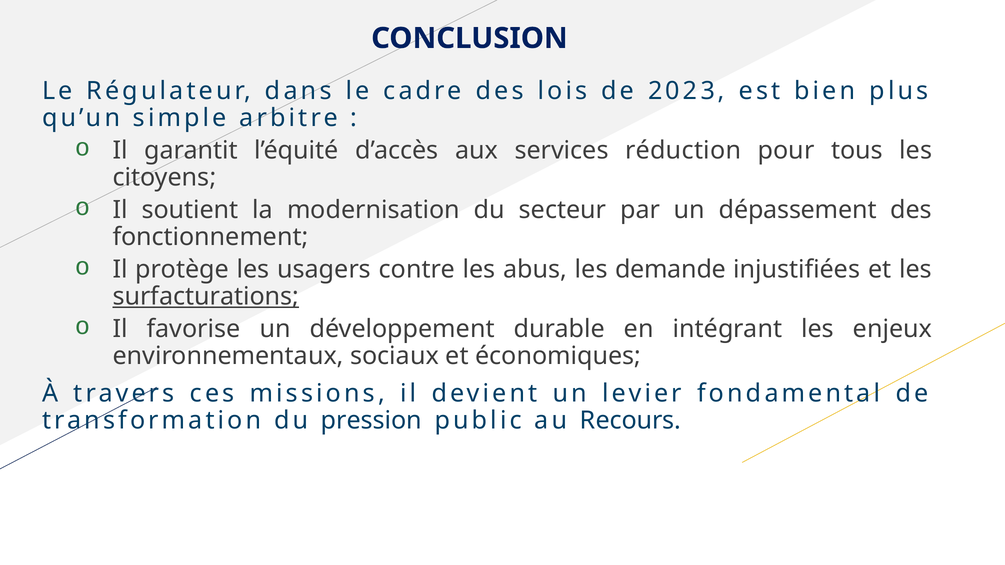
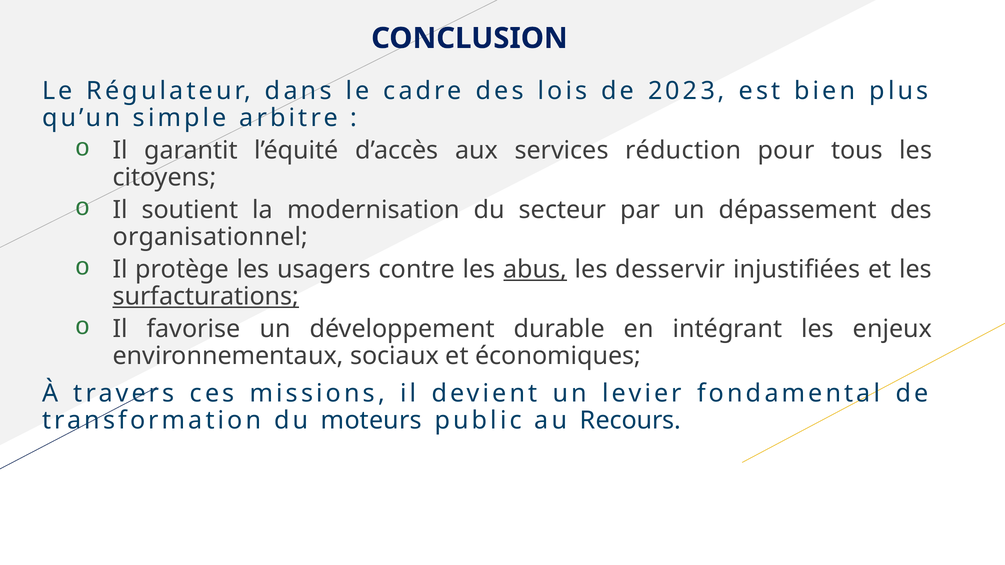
fonctionnement: fonctionnement -> organisationnel
abus underline: none -> present
demande: demande -> desservir
pression: pression -> moteurs
